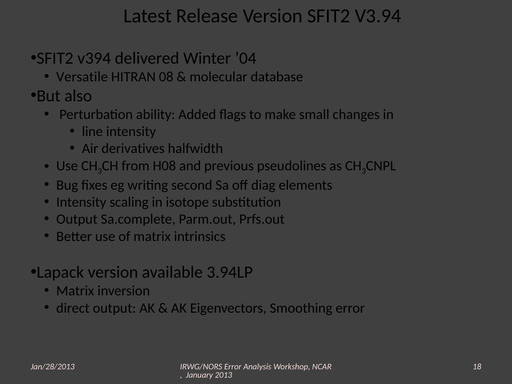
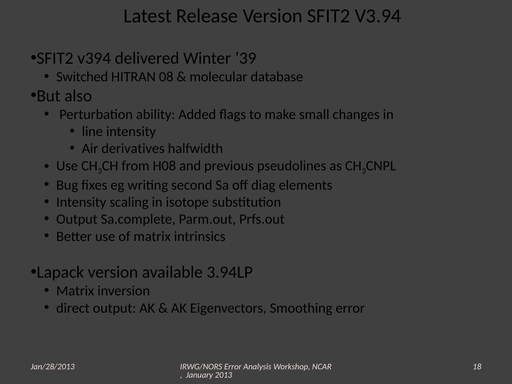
’04: ’04 -> ’39
Versatile: Versatile -> Switched
